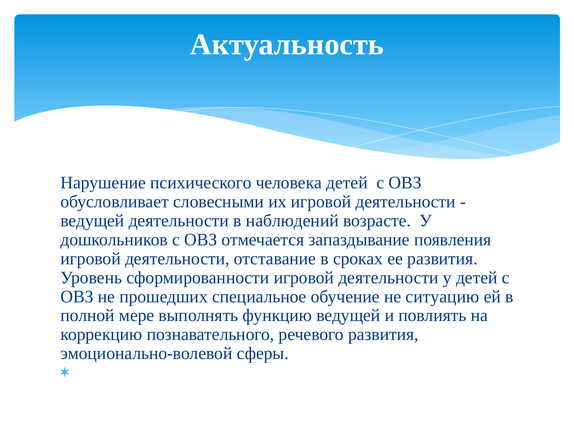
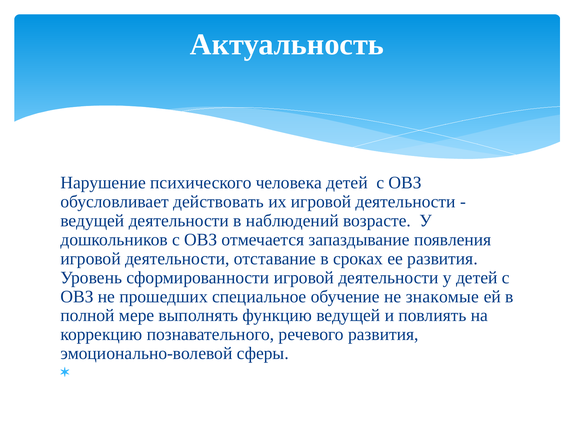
словесными: словесными -> действовать
ситуацию: ситуацию -> знакомые
